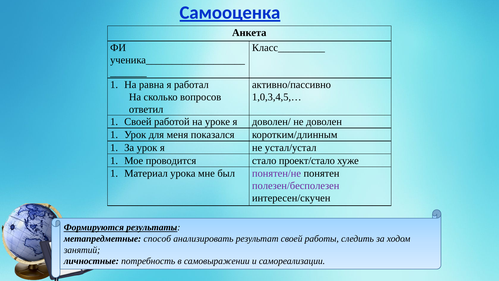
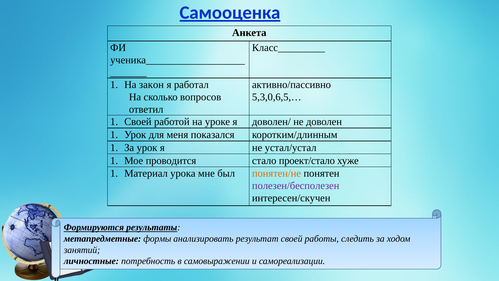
равна: равна -> закон
1,0,3,4,5,…: 1,0,3,4,5,… -> 5,3,0,6,5,…
понятен/не colour: purple -> orange
способ: способ -> формы
